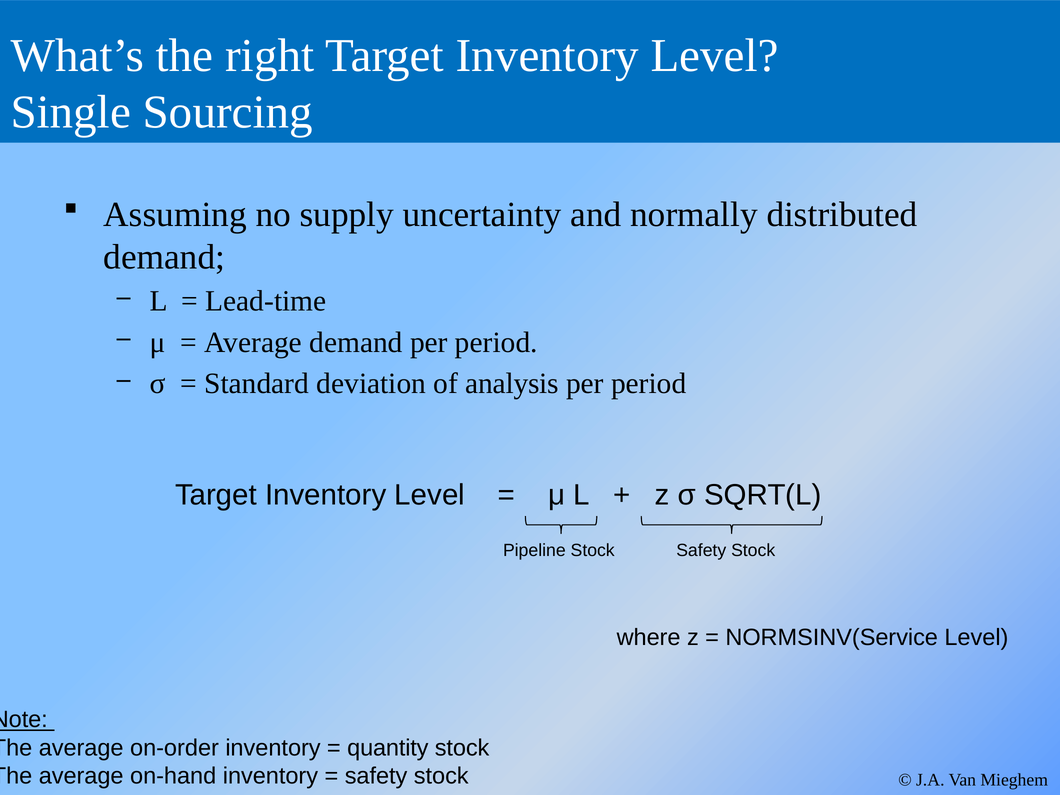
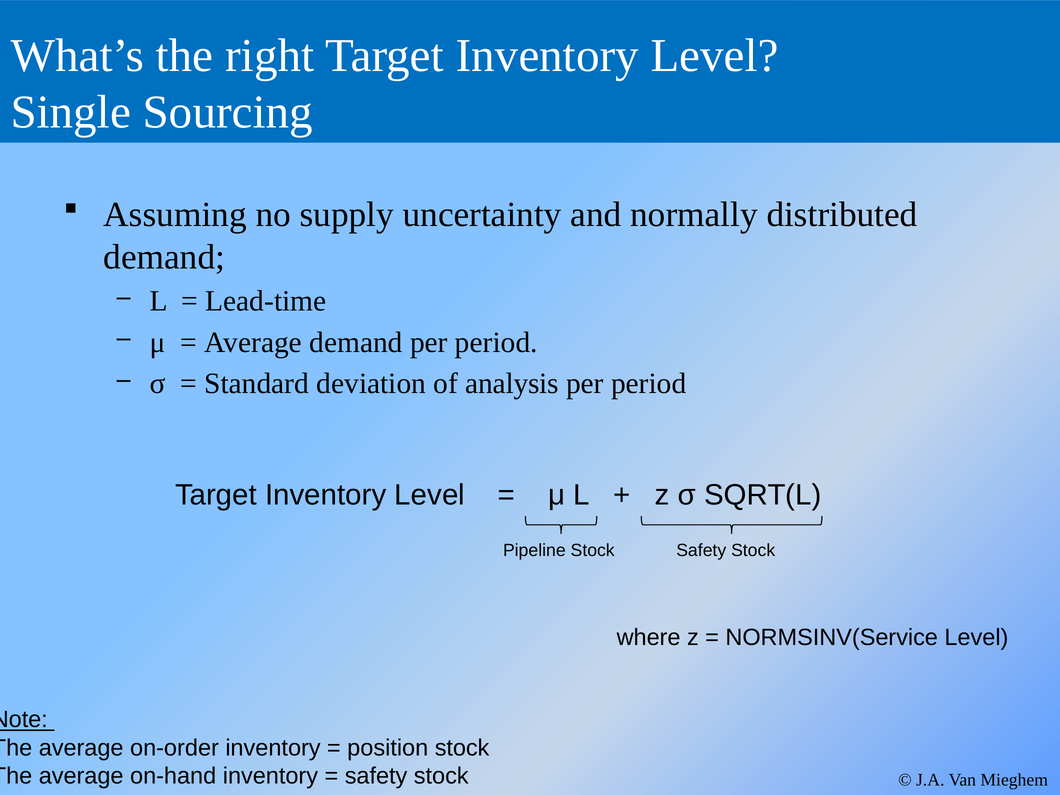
quantity: quantity -> position
